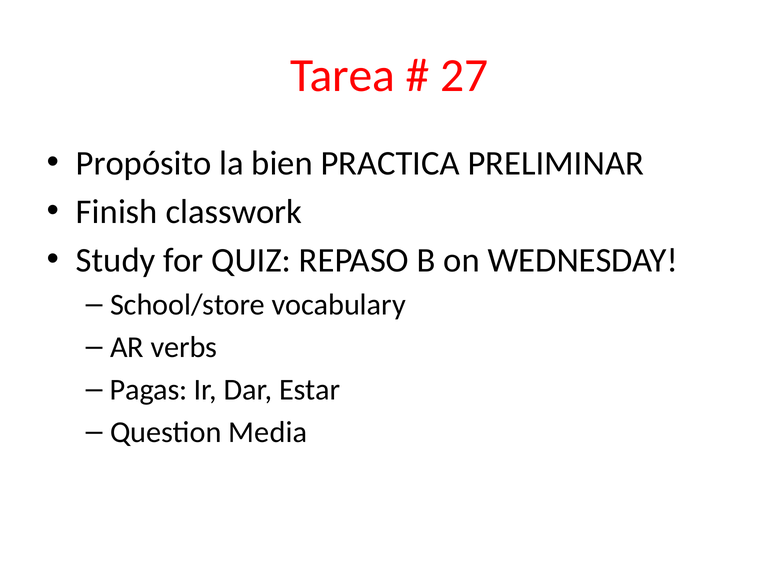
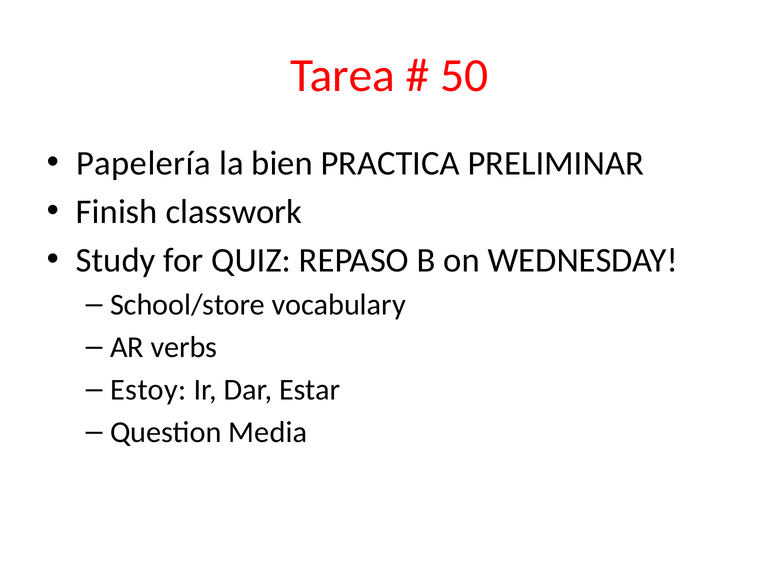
27: 27 -> 50
Propósito: Propósito -> Papelería
Pagas: Pagas -> Estoy
